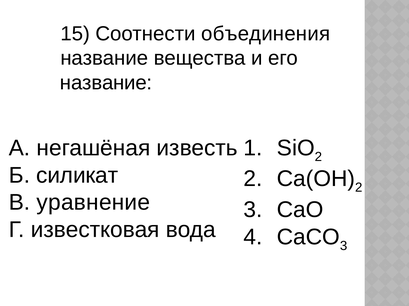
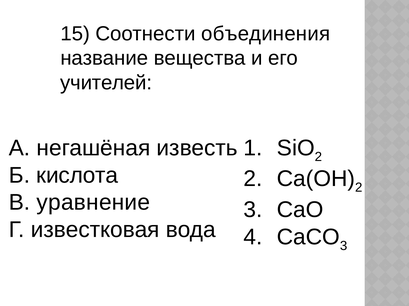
название at (106, 83): название -> учителей
силикат: силикат -> кислота
